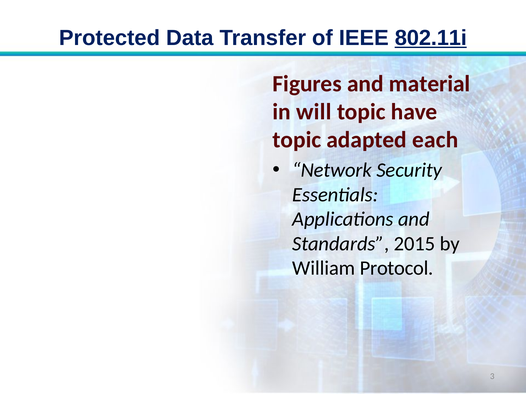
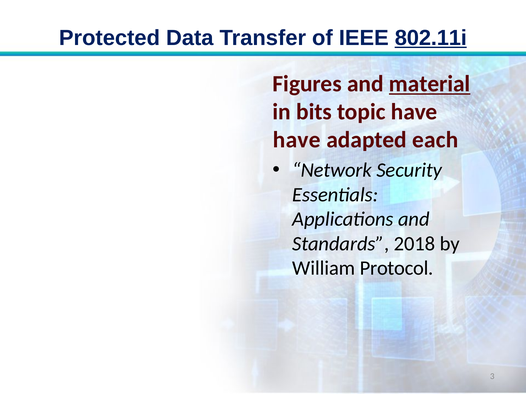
material underline: none -> present
will: will -> bits
topic at (297, 140): topic -> have
2015: 2015 -> 2018
